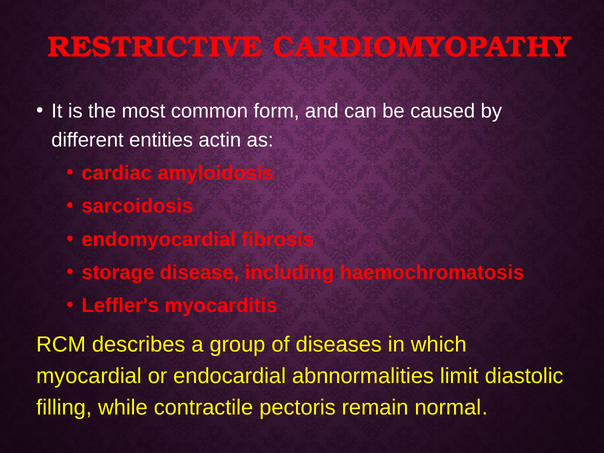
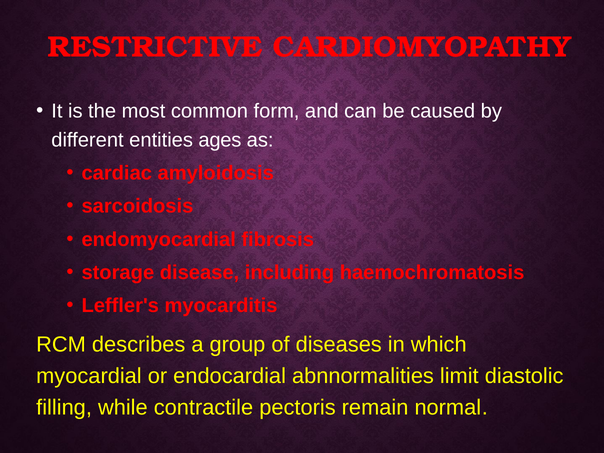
actin: actin -> ages
